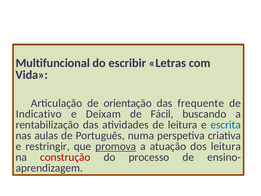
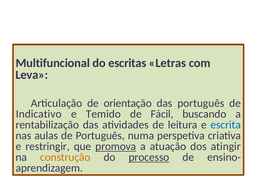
escribir: escribir -> escritas
Vida: Vida -> Leva
das frequente: frequente -> português
Deixam: Deixam -> Temido
dos leitura: leitura -> atingir
construção colour: red -> orange
processo underline: none -> present
